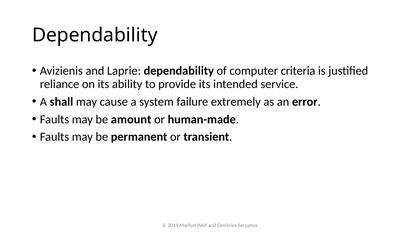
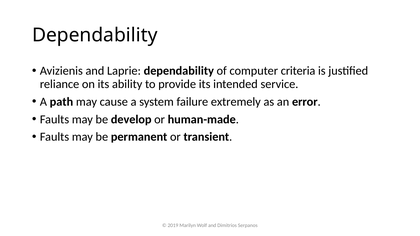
shall: shall -> path
amount: amount -> develop
